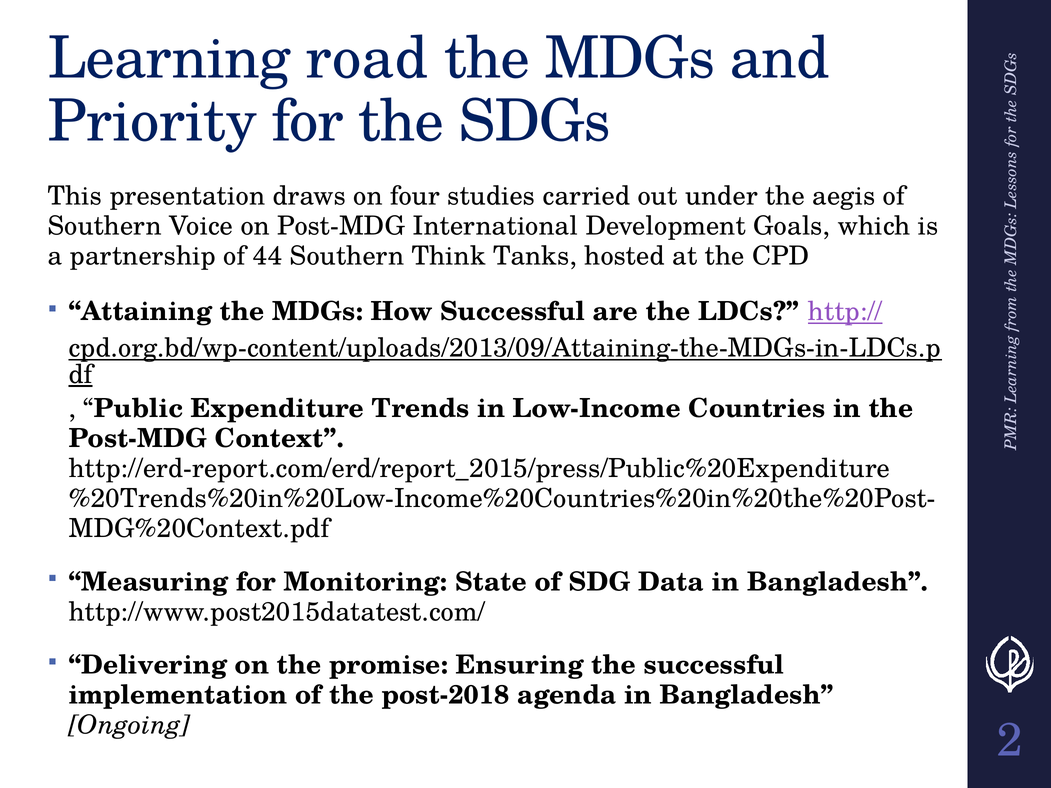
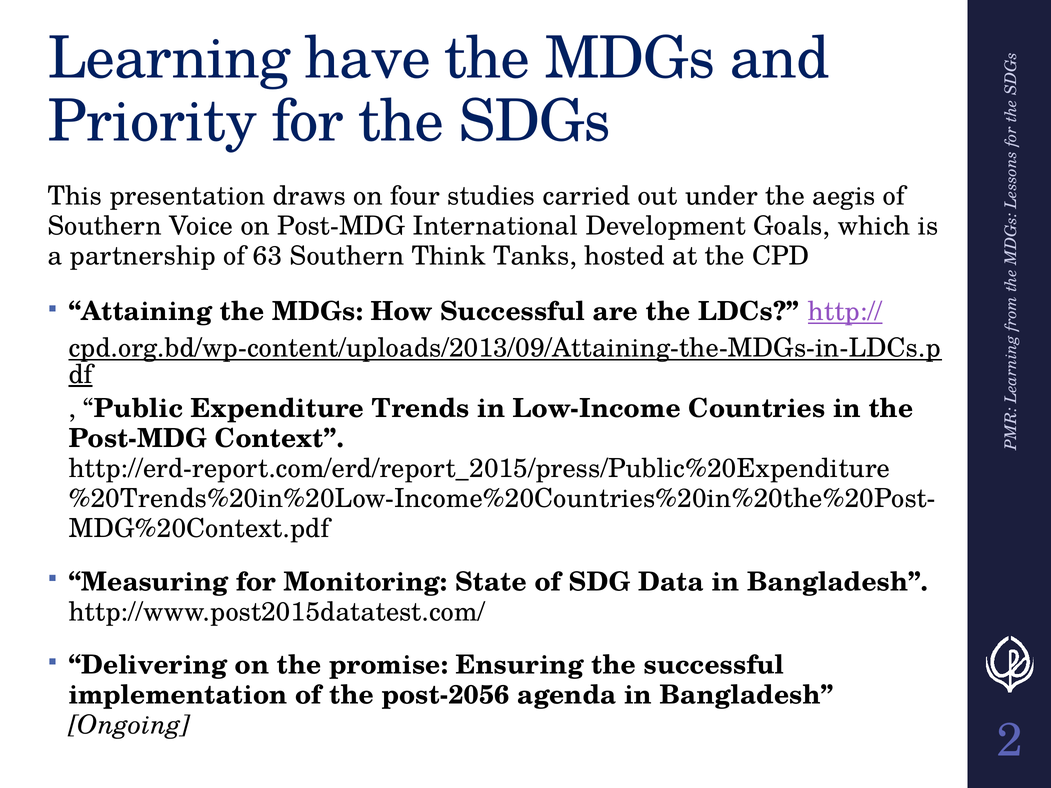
road: road -> have
44: 44 -> 63
post-2018: post-2018 -> post-2056
